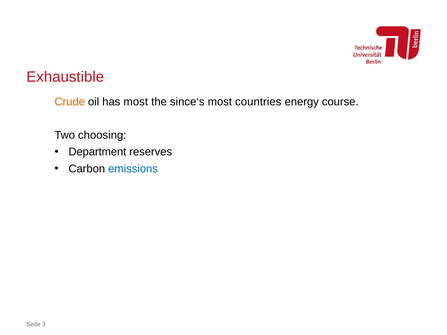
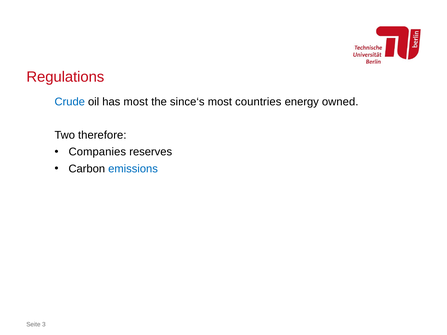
Exhaustible: Exhaustible -> Regulations
Crude colour: orange -> blue
course: course -> owned
choosing: choosing -> therefore
Department: Department -> Companies
